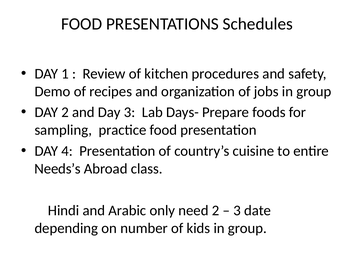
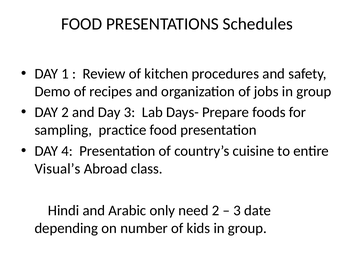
Needs’s: Needs’s -> Visual’s
